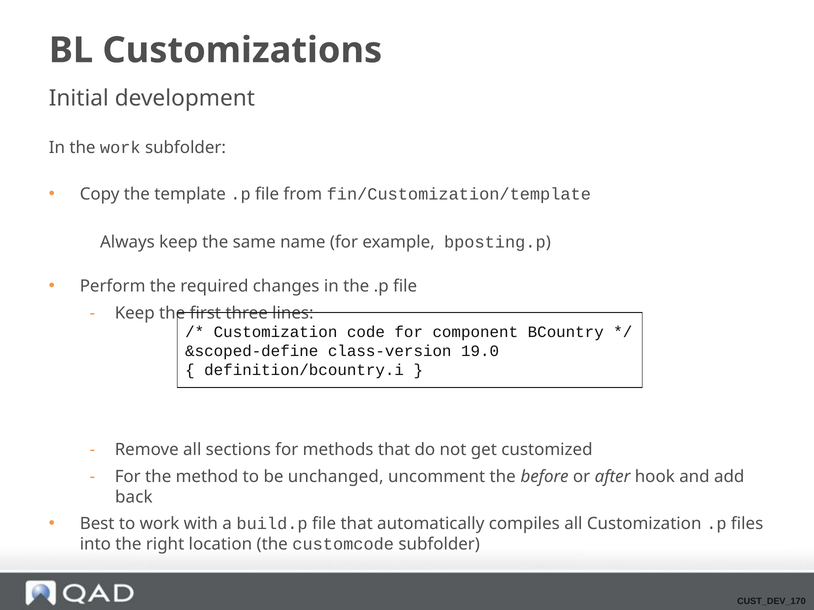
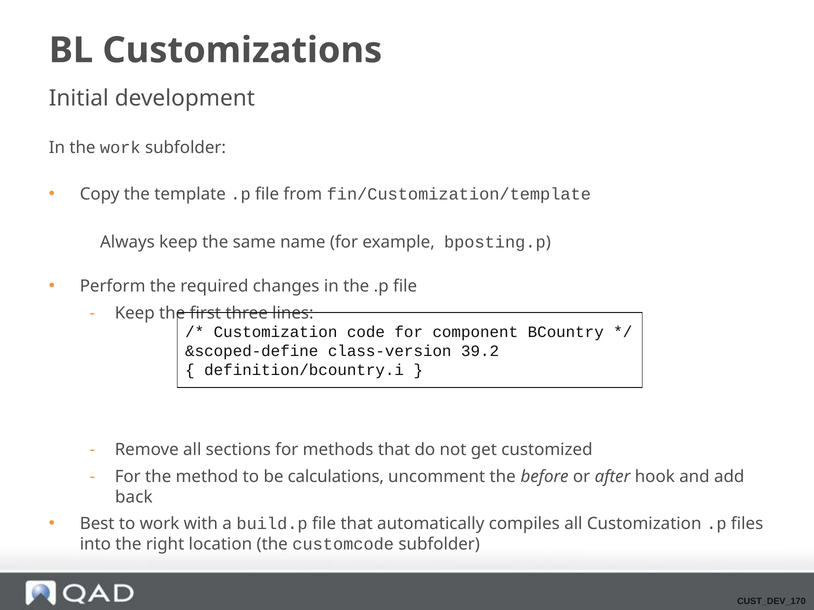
19.0: 19.0 -> 39.2
unchanged: unchanged -> calculations
